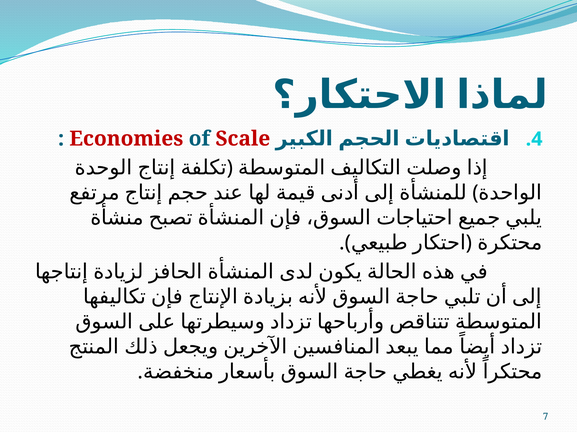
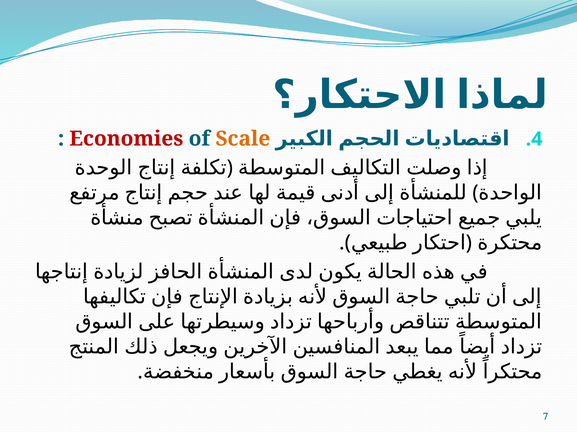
Scale colour: red -> orange
